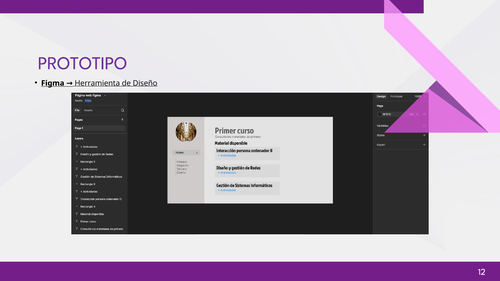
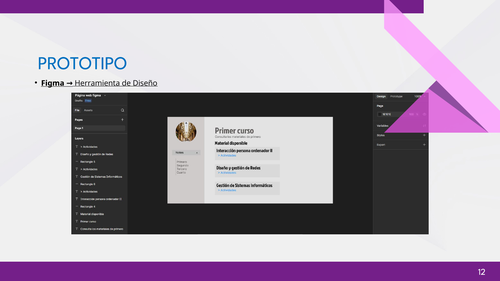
PROTOTIPO colour: purple -> blue
